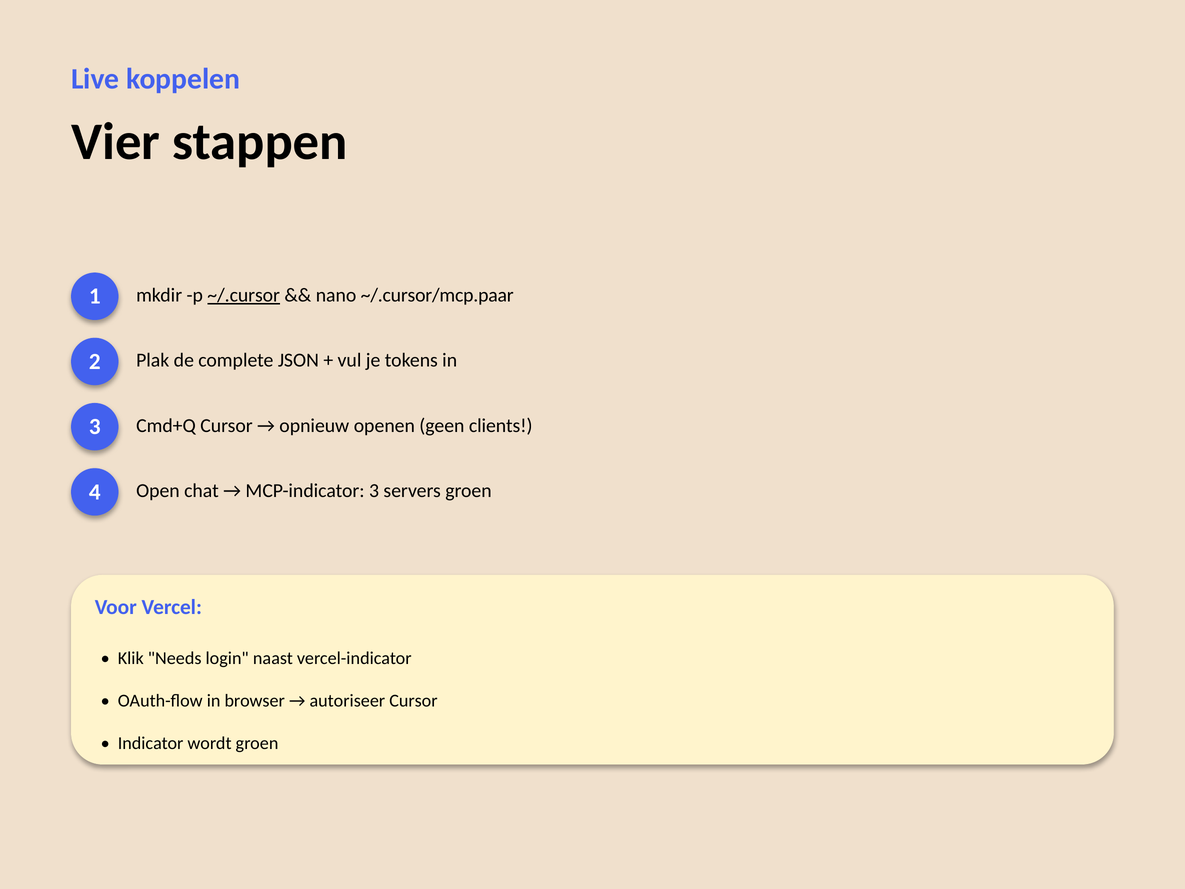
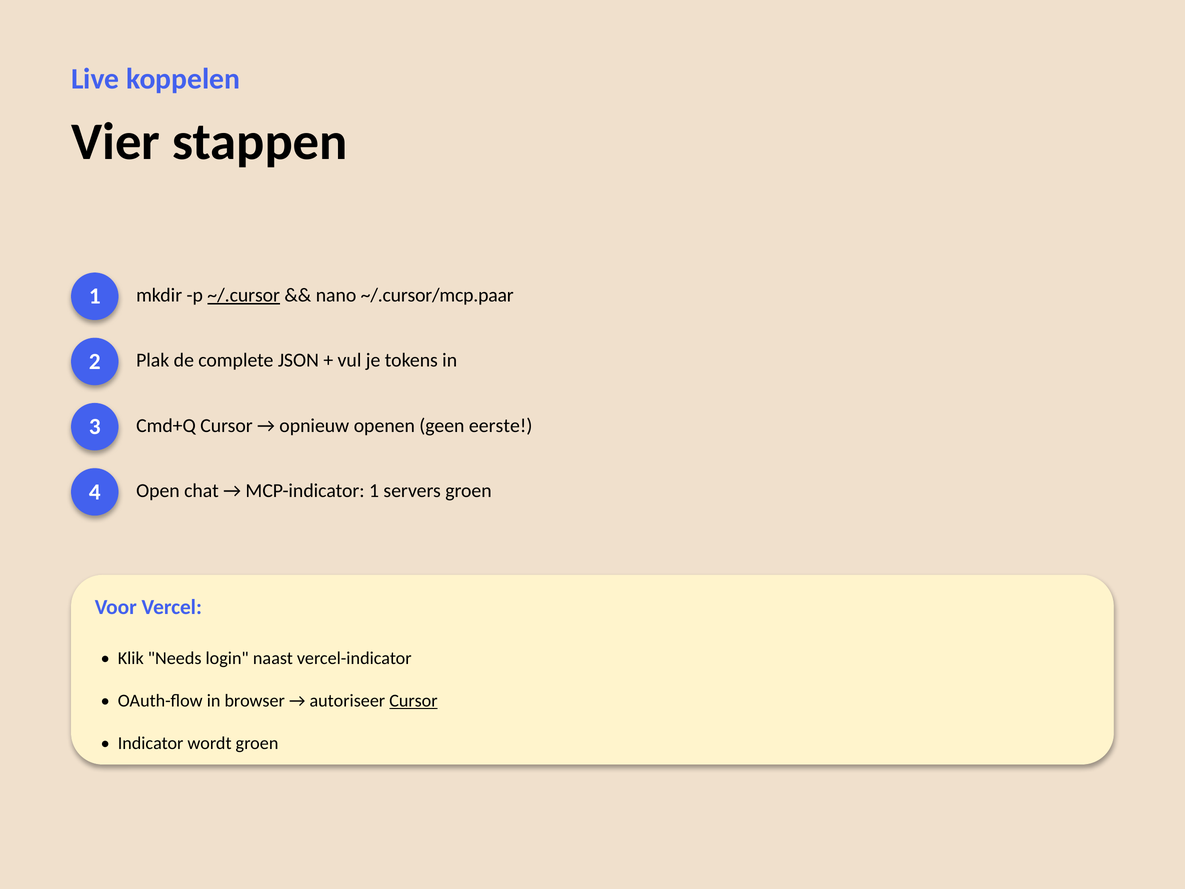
clients: clients -> eerste
MCP-indicator 3: 3 -> 1
Cursor at (413, 701) underline: none -> present
